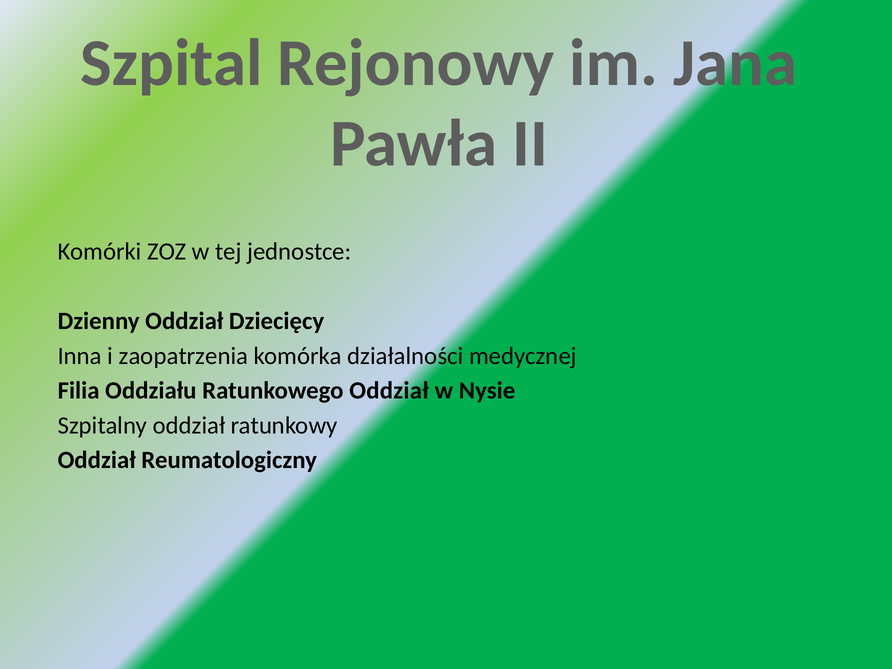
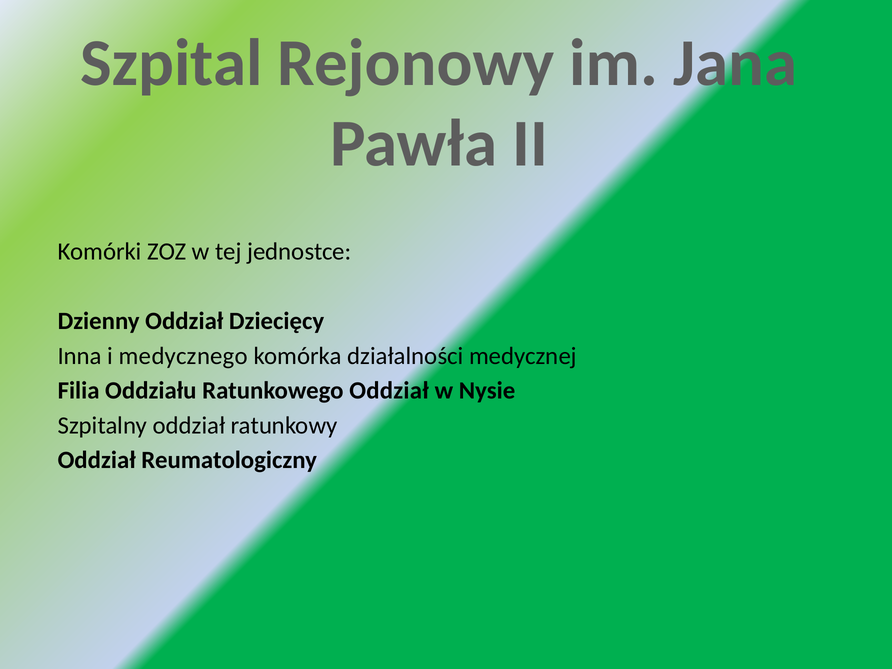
zaopatrzenia: zaopatrzenia -> medycznego
